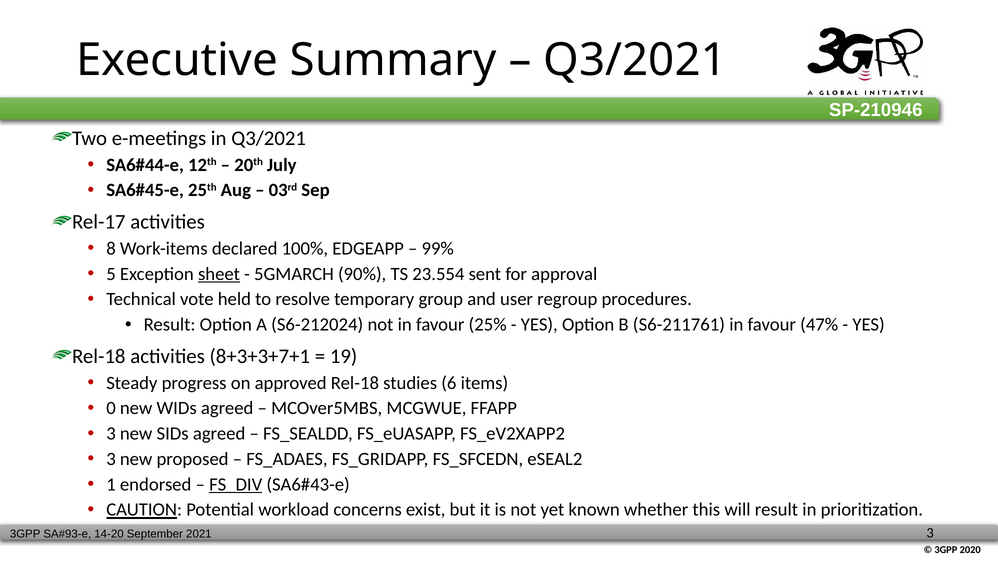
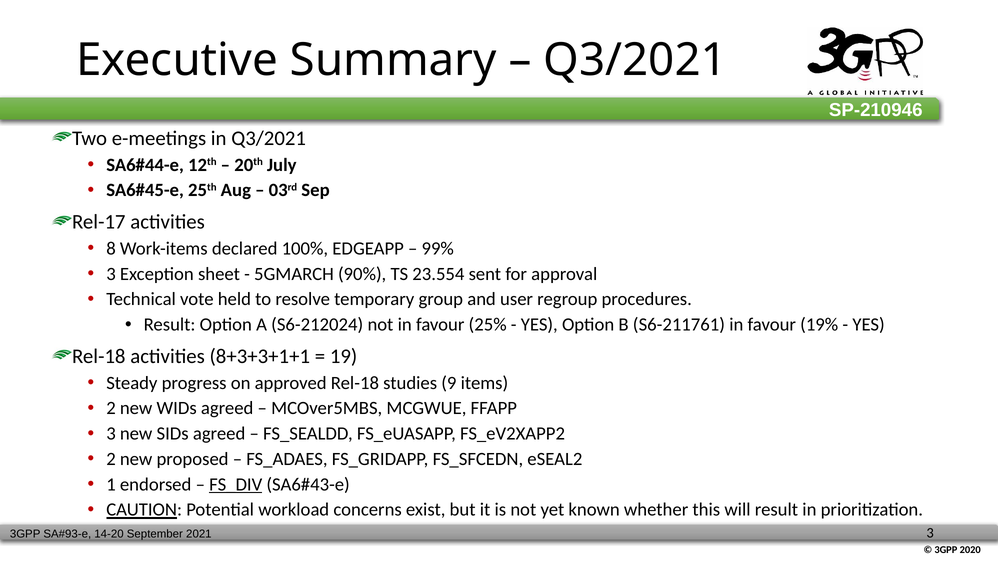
5 at (111, 274): 5 -> 3
sheet underline: present -> none
47%: 47% -> 19%
8+3+3+7+1: 8+3+3+7+1 -> 8+3+3+1+1
6: 6 -> 9
0 at (111, 409): 0 -> 2
3 at (111, 459): 3 -> 2
